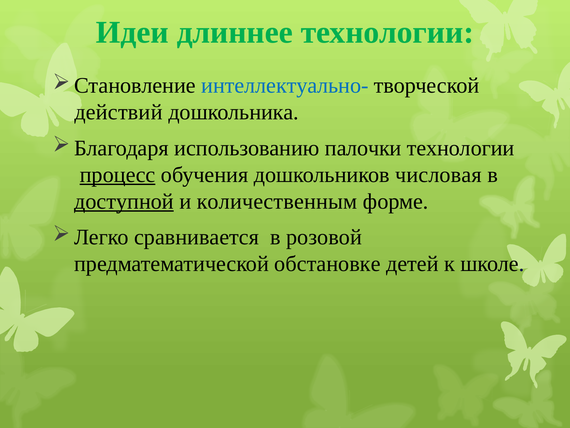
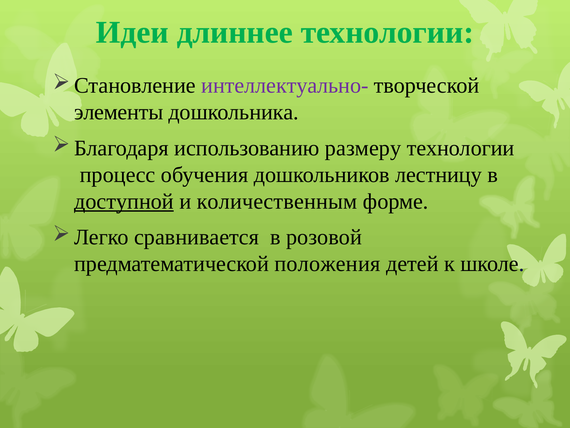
интеллектуально- colour: blue -> purple
действий: действий -> элементы
палочки: палочки -> размеру
процесс underline: present -> none
числовая: числовая -> лестницу
обстановке: обстановке -> положения
